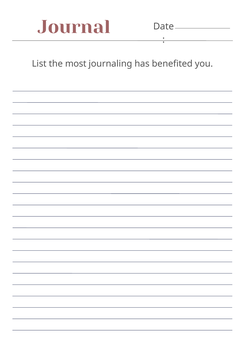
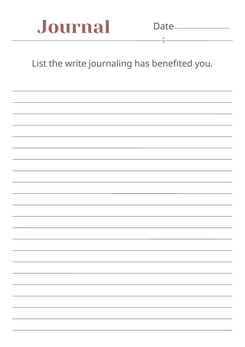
most: most -> write
